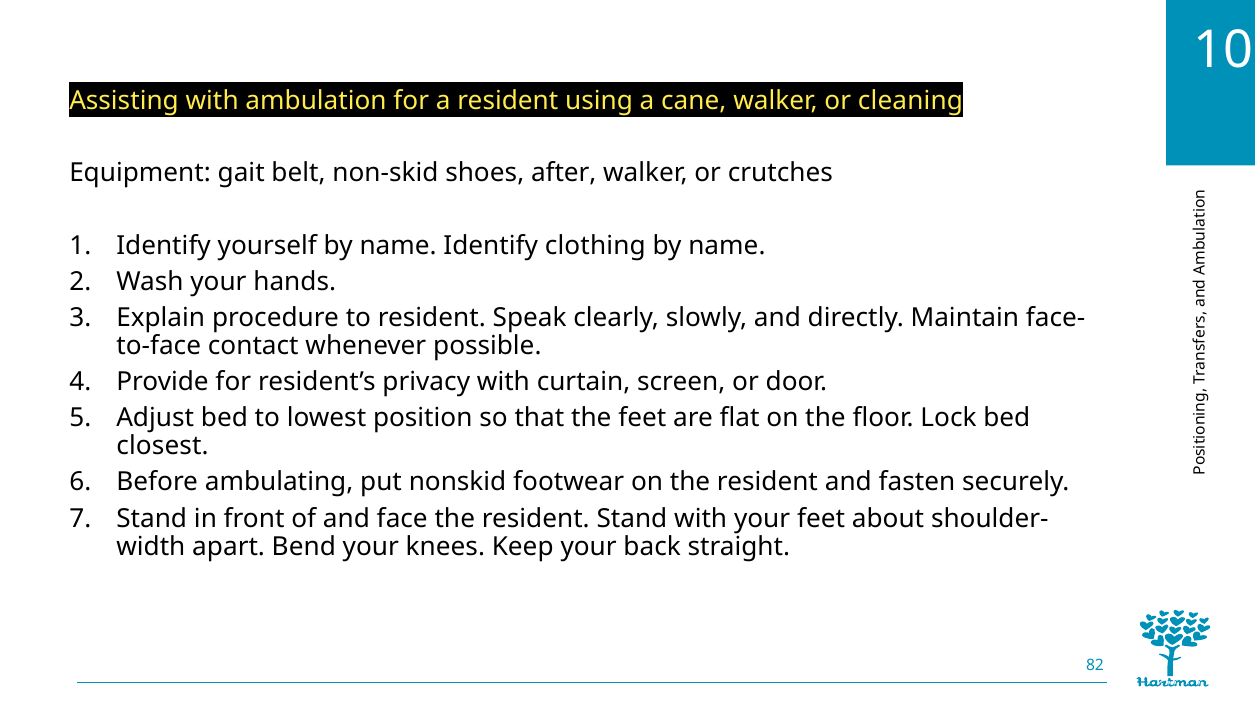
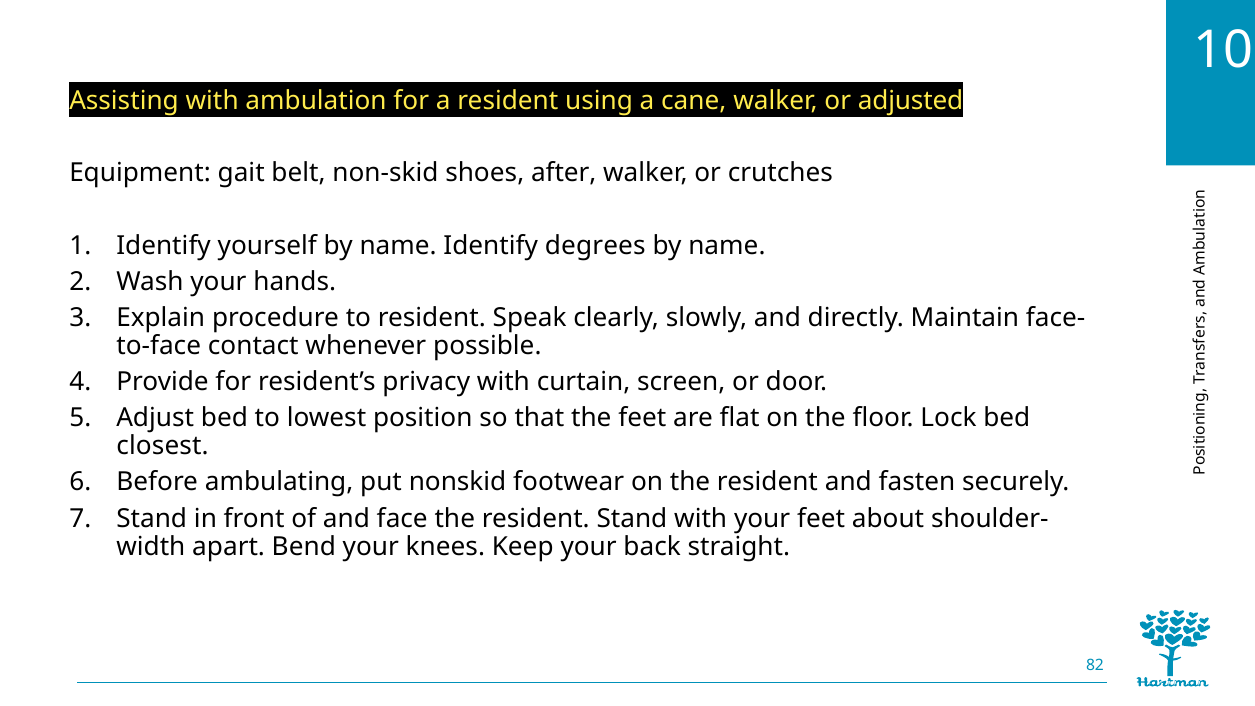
cleaning: cleaning -> adjusted
clothing: clothing -> degrees
